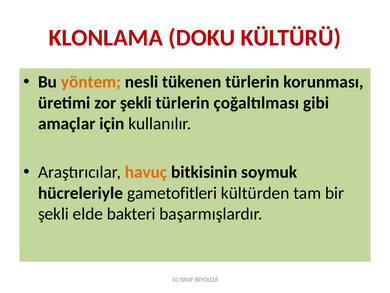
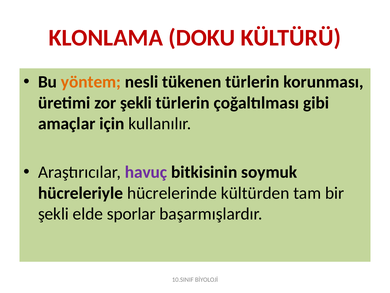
havuç colour: orange -> purple
gametofitleri: gametofitleri -> hücrelerinde
bakteri: bakteri -> sporlar
